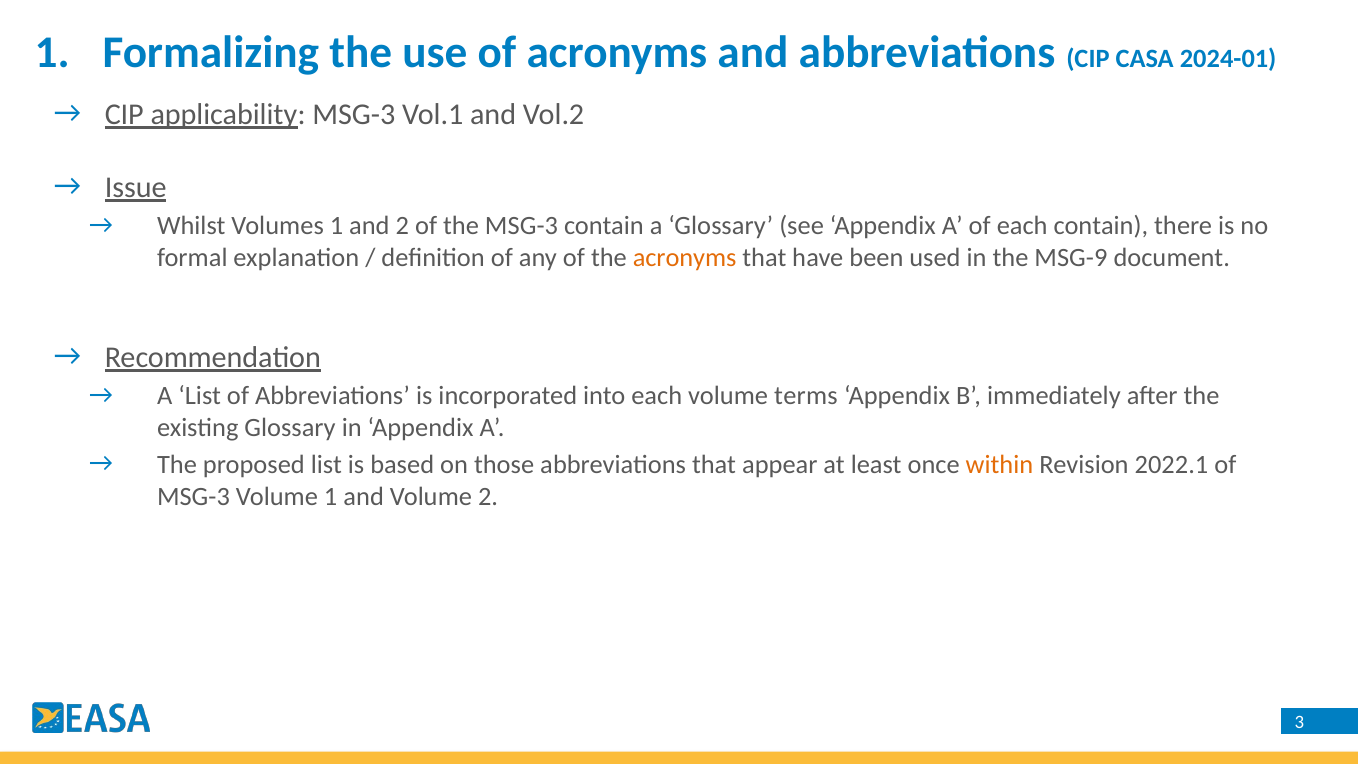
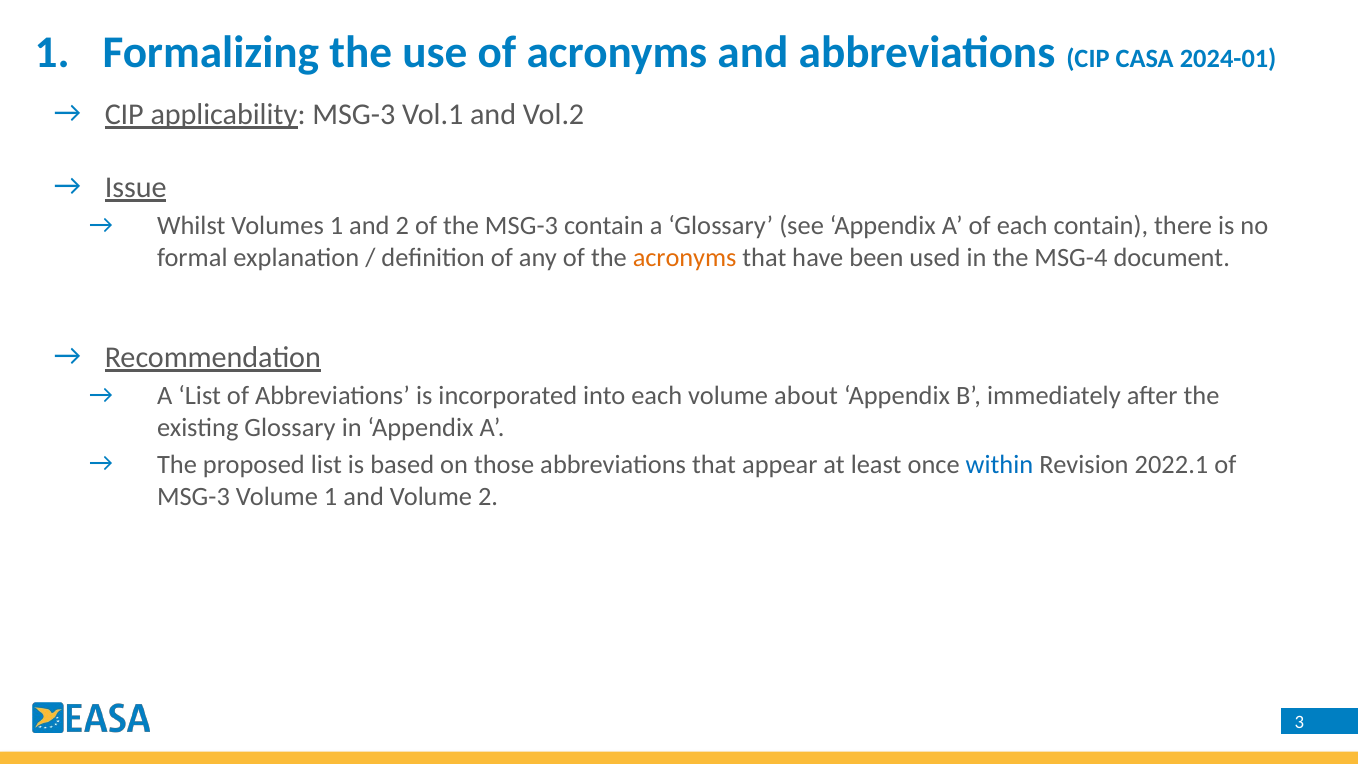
MSG-9: MSG-9 -> MSG-4
terms: terms -> about
within colour: orange -> blue
